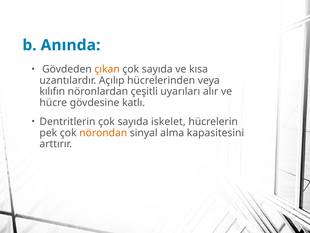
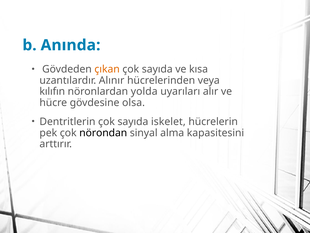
Açılıp: Açılıp -> Alınır
çeşitli: çeşitli -> yolda
katlı: katlı -> olsa
nörondan colour: orange -> black
